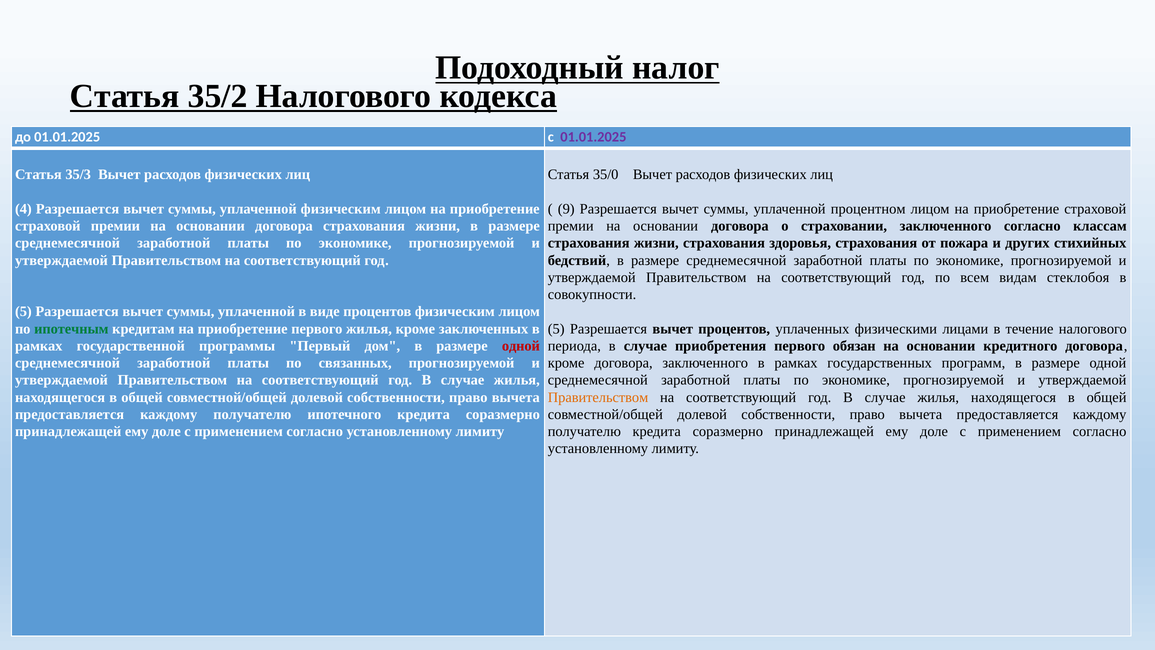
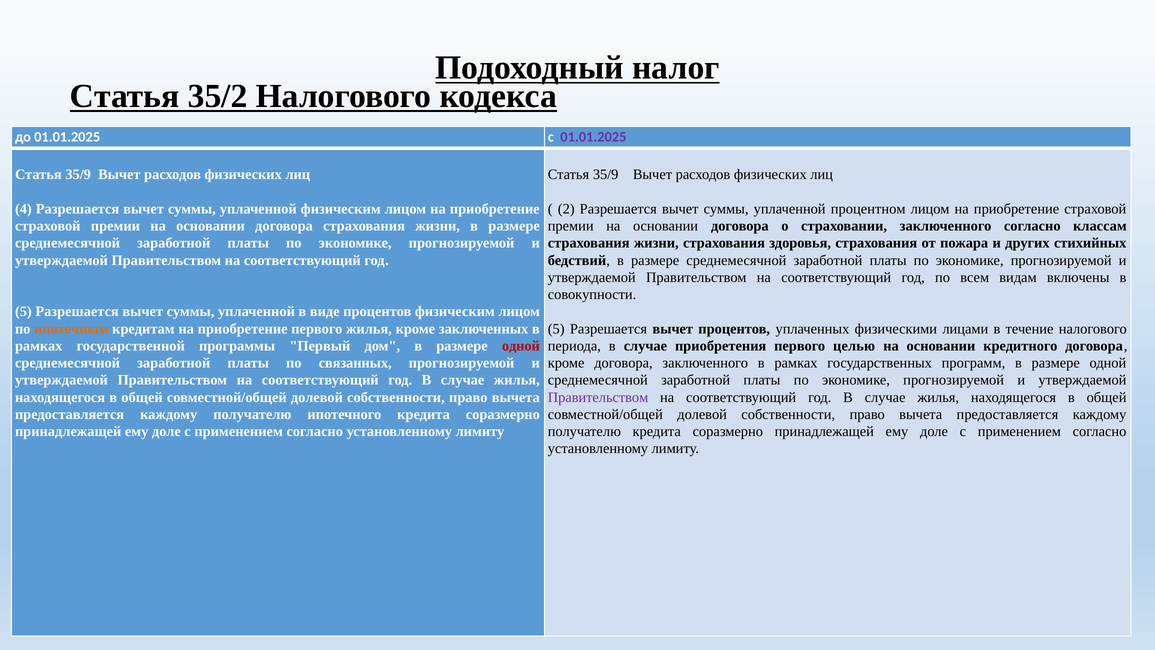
35/3 at (78, 175): 35/3 -> 35/9
35/0 at (606, 175): 35/0 -> 35/9
9: 9 -> 2
стеклобоя: стеклобоя -> включены
ипотечным colour: green -> orange
обязан: обязан -> целью
Правительством at (598, 397) colour: orange -> purple
